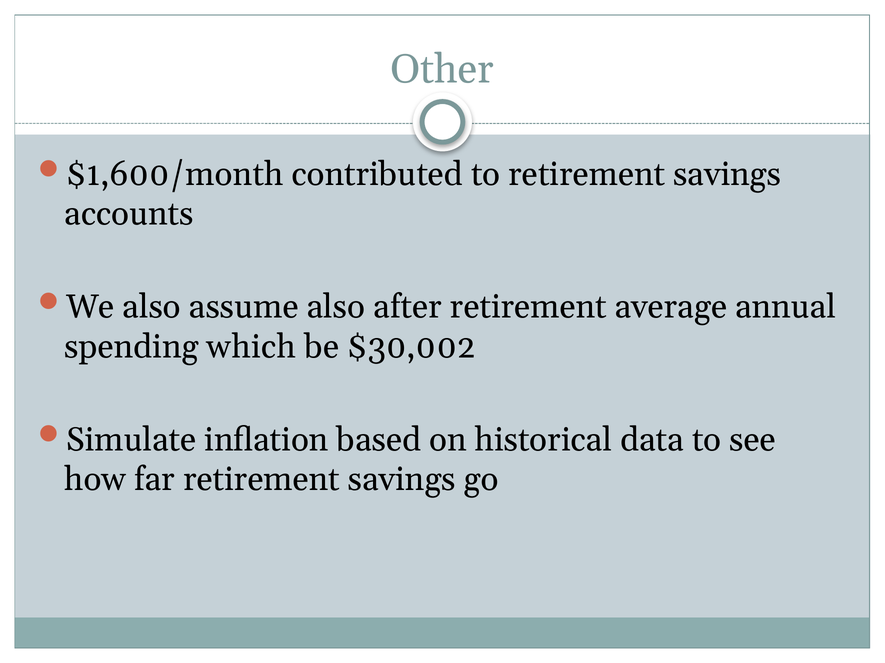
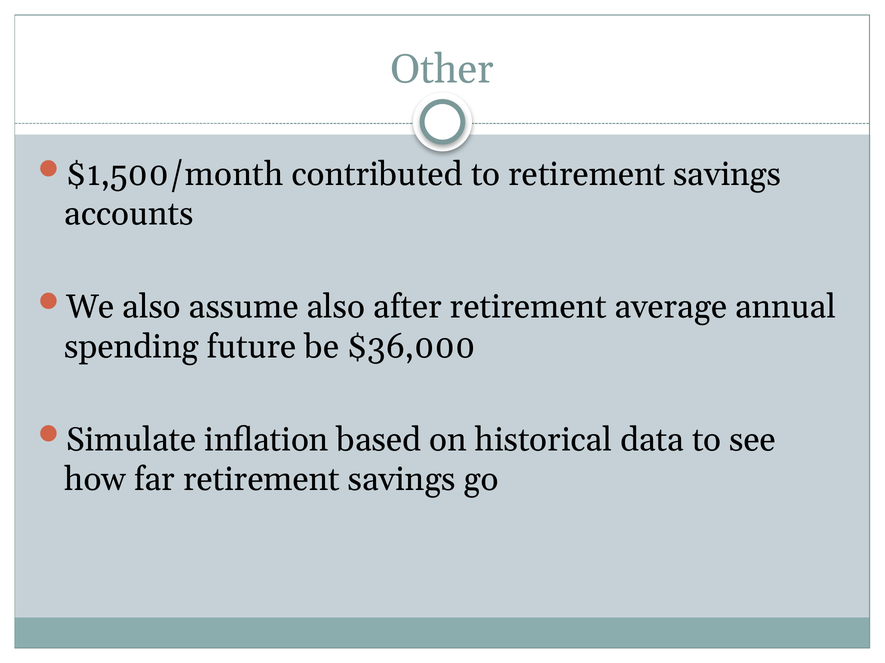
$1,600/month: $1,600/month -> $1,500/month
which: which -> future
$30,002: $30,002 -> $36,000
